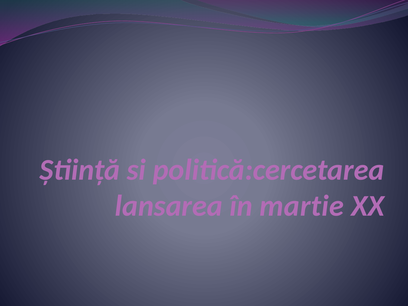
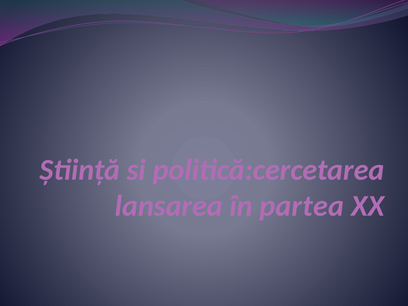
martie: martie -> partea
